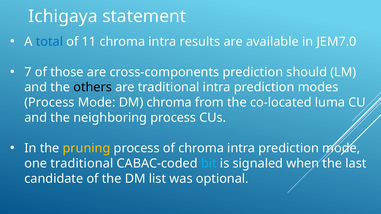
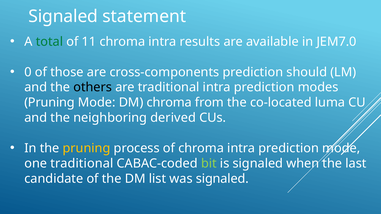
Ichigaya at (63, 16): Ichigaya -> Signaled
total colour: blue -> green
7: 7 -> 0
Process at (49, 103): Process -> Pruning
neighboring process: process -> derived
bit colour: light blue -> light green
was optional: optional -> signaled
